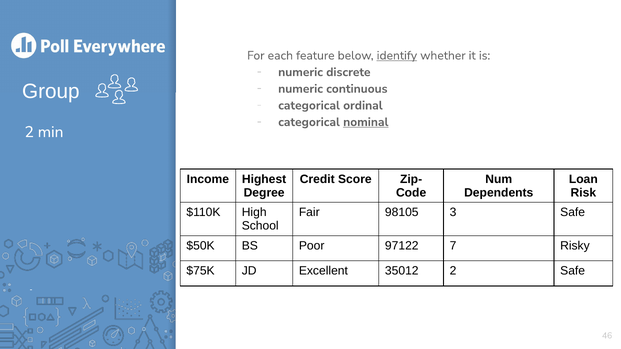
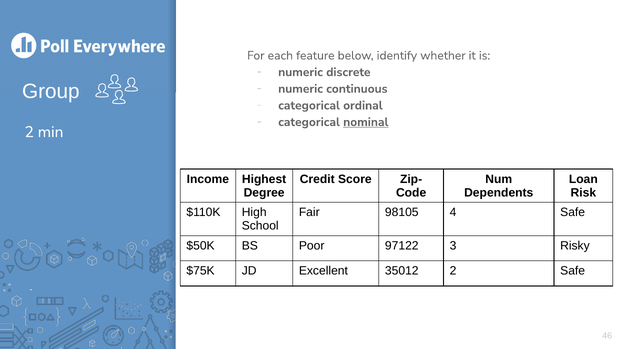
identify underline: present -> none
3: 3 -> 4
7: 7 -> 3
